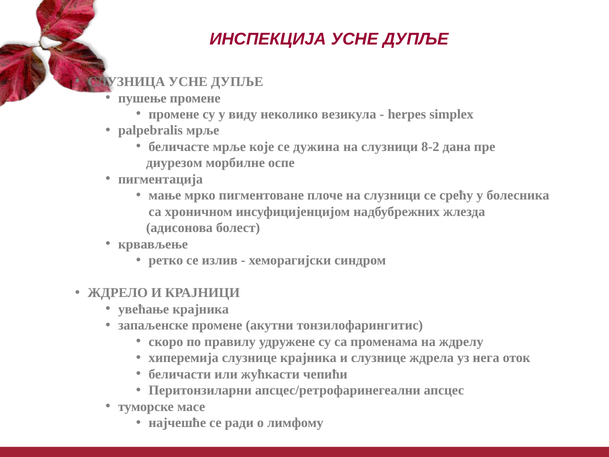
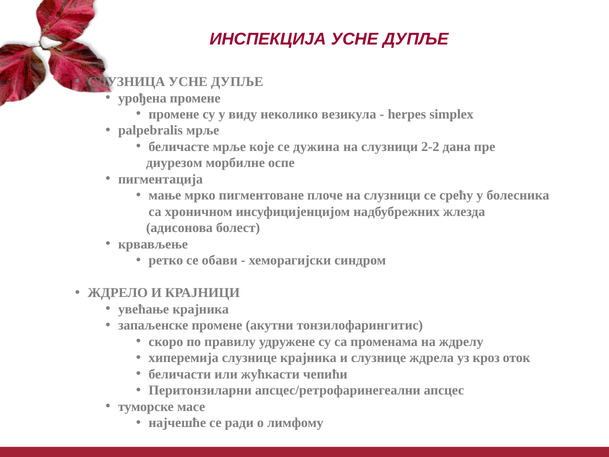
пушење: пушење -> урођена
8-2: 8-2 -> 2-2
излив: излив -> обави
нега: нега -> кроз
